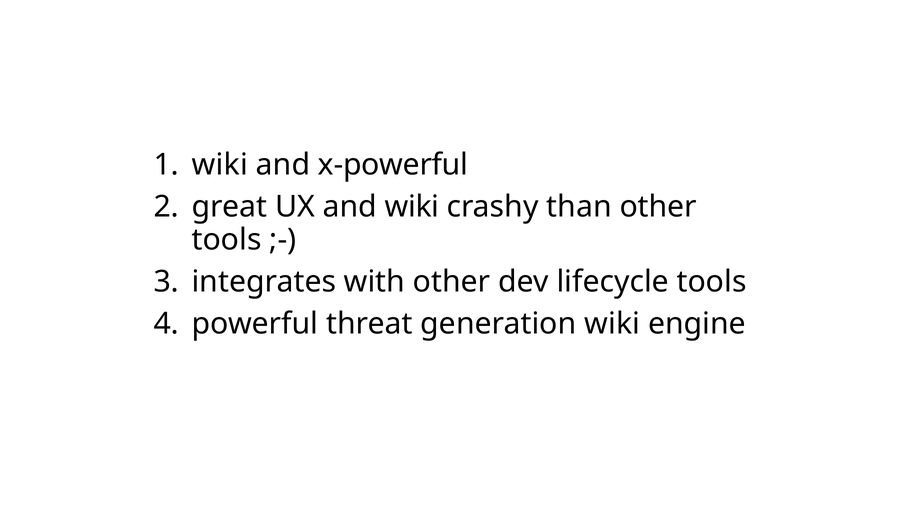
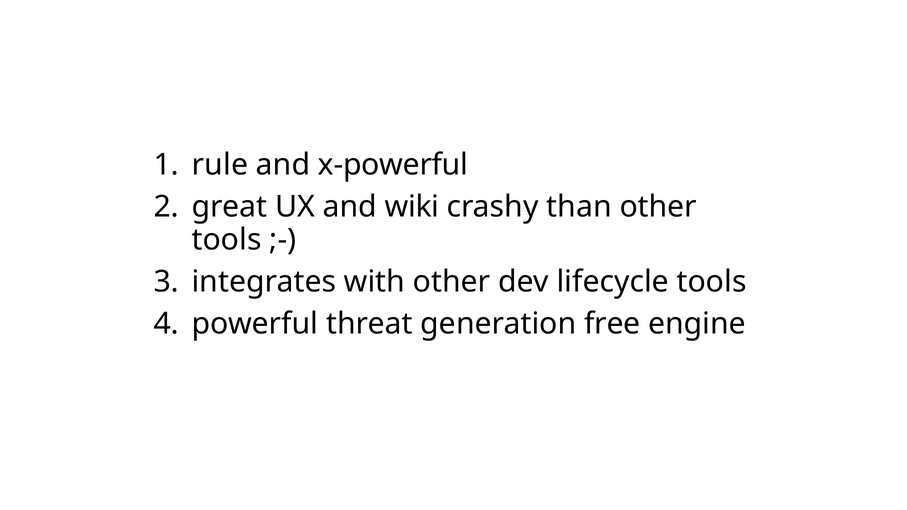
wiki at (220, 165): wiki -> rule
generation wiki: wiki -> free
